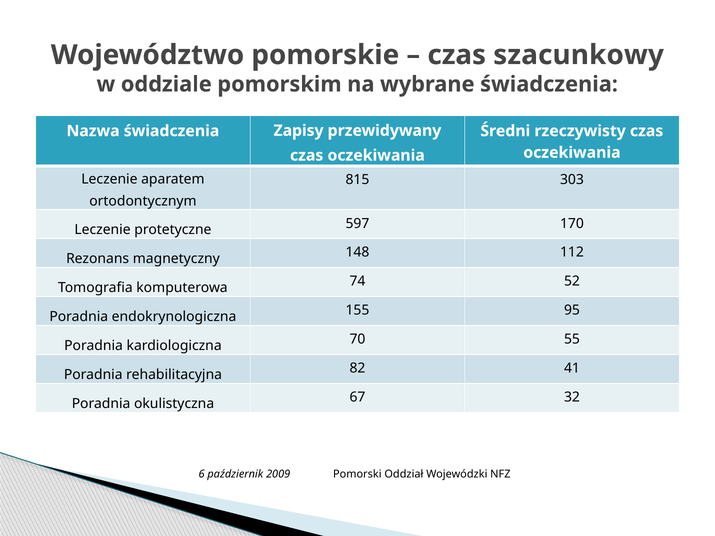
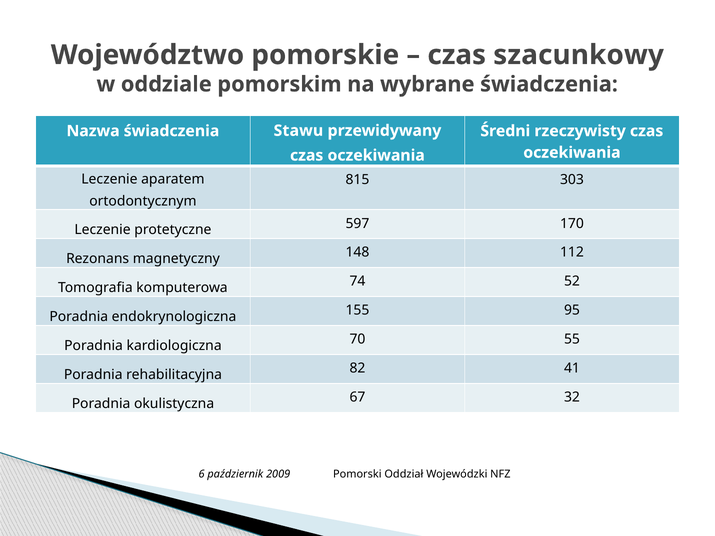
Zapisy: Zapisy -> Stawu
